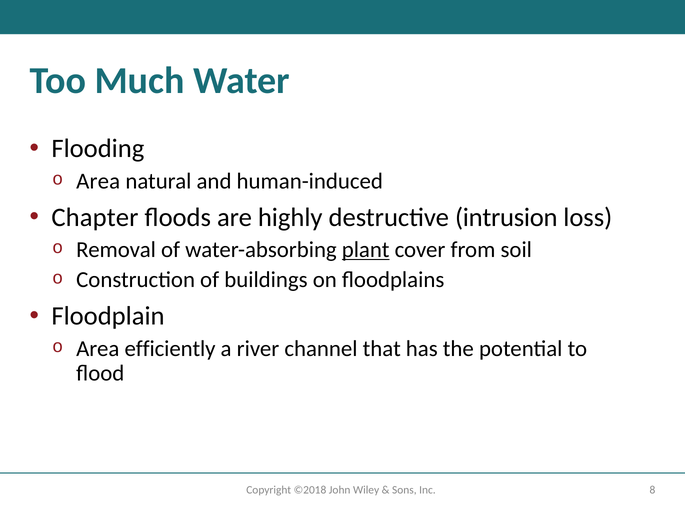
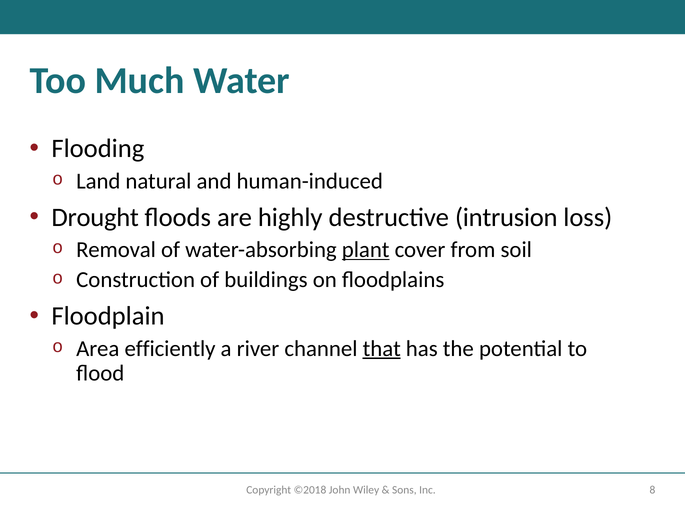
Area at (98, 181): Area -> Land
Chapter: Chapter -> Drought
that underline: none -> present
